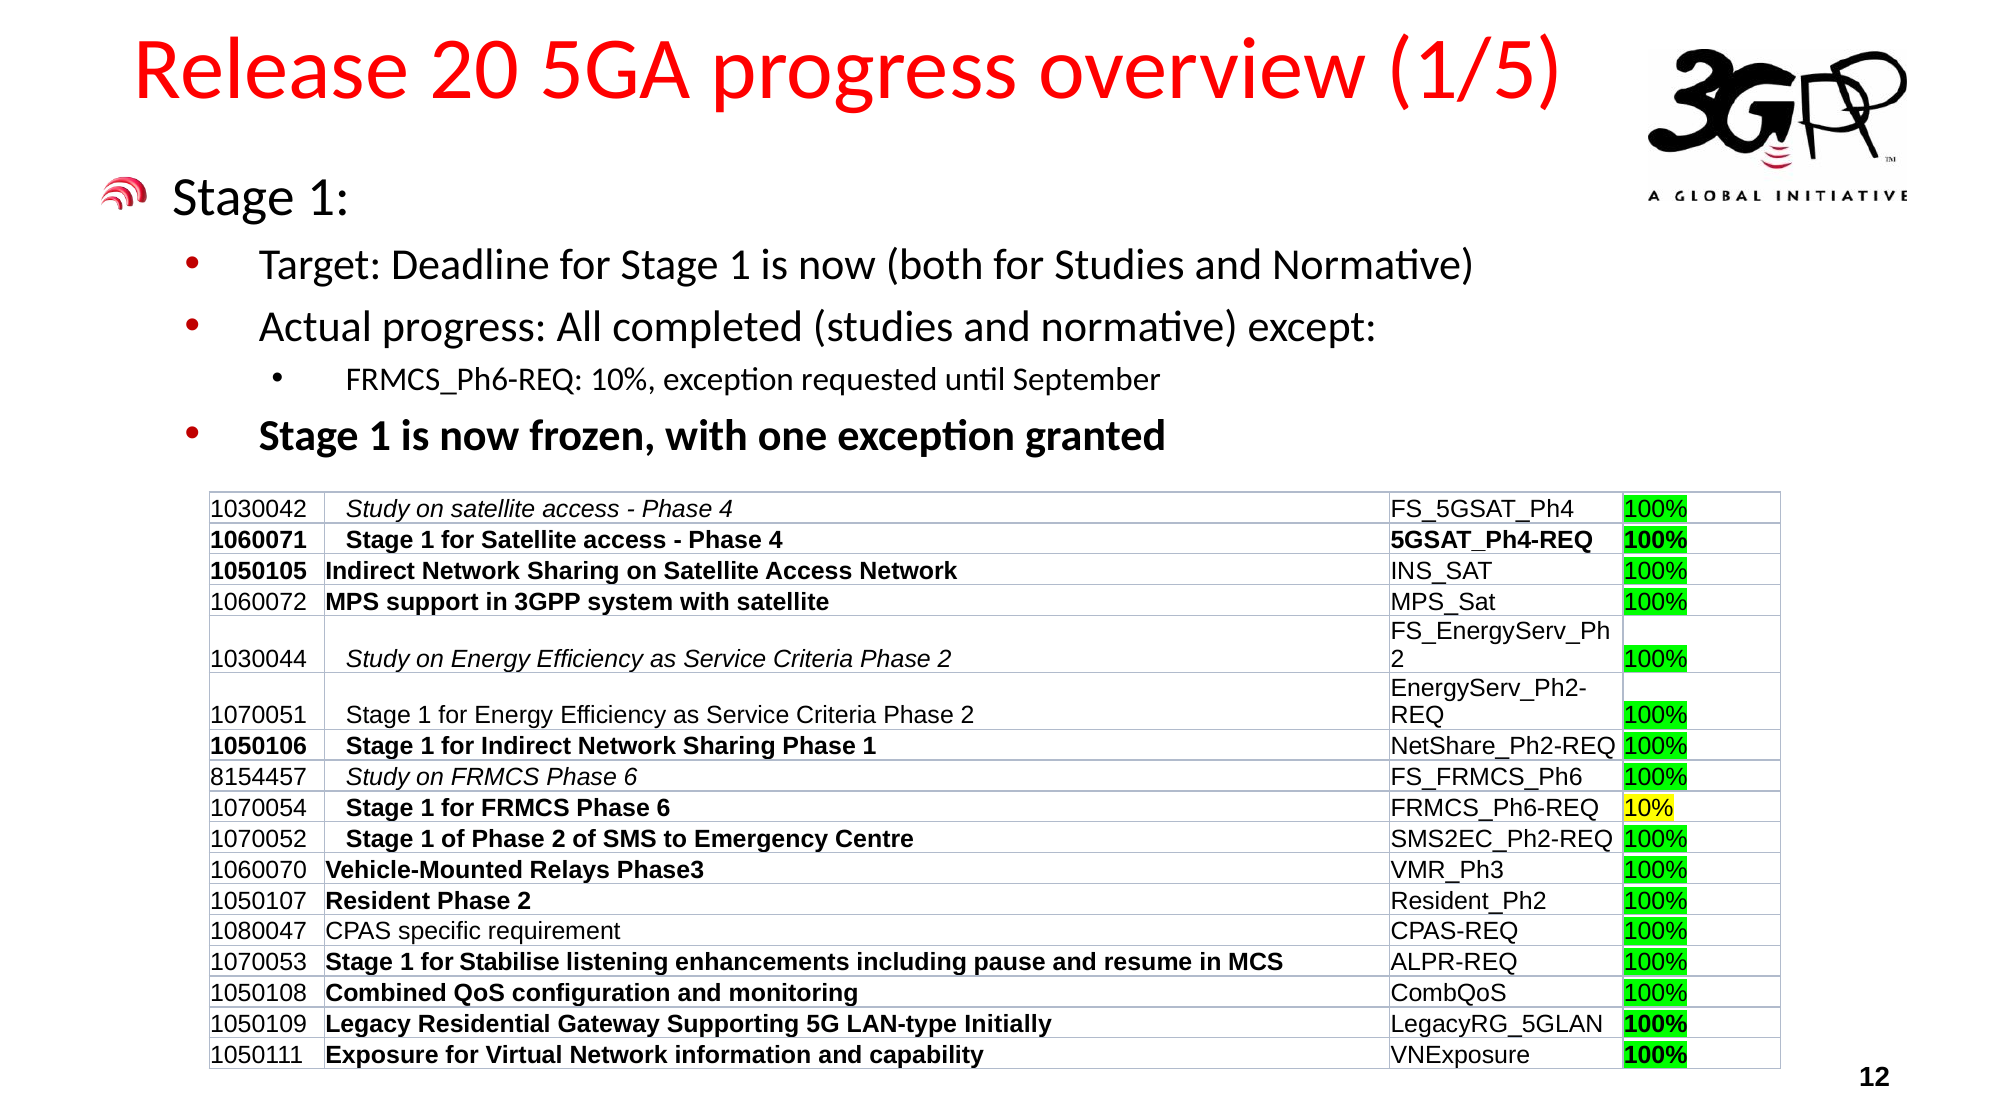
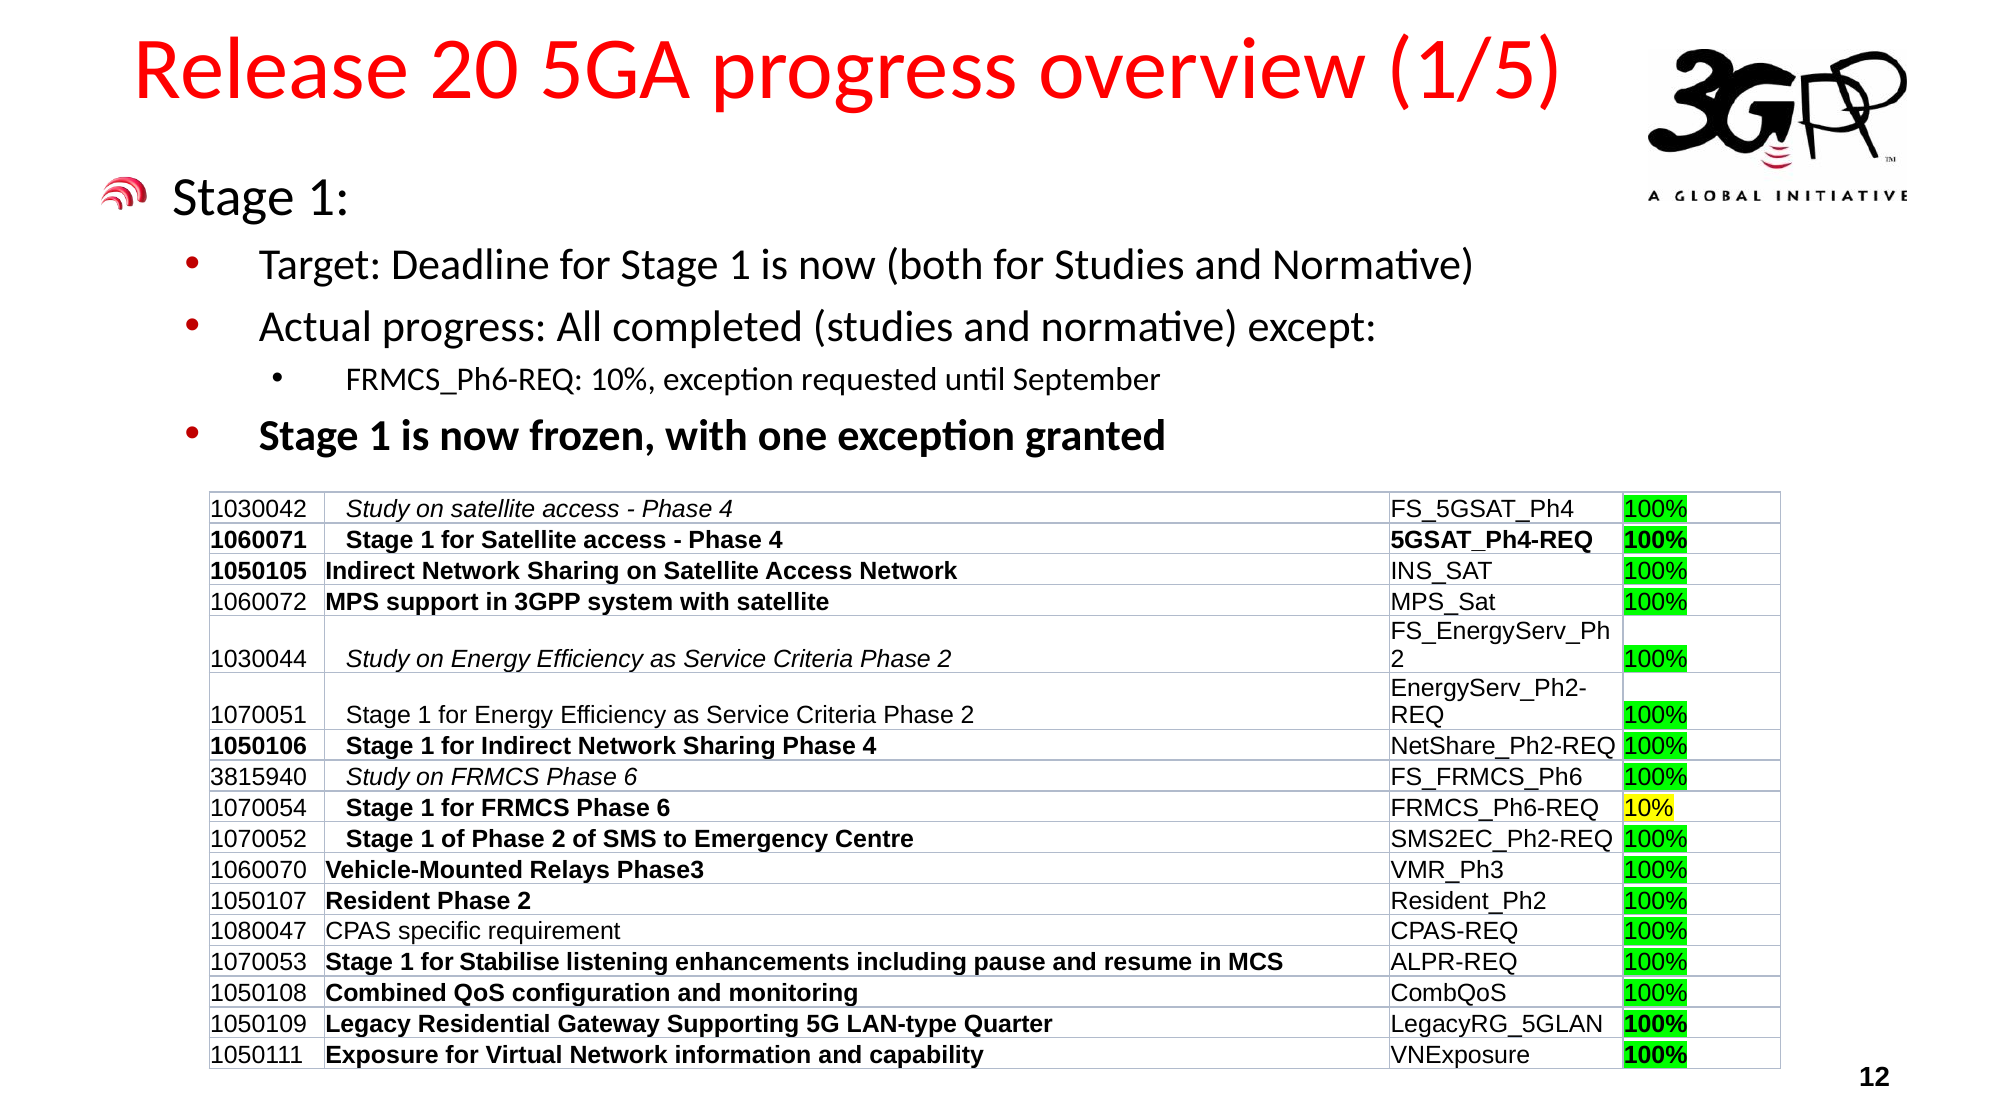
Sharing Phase 1: 1 -> 4
8154457: 8154457 -> 3815940
Initially: Initially -> Quarter
